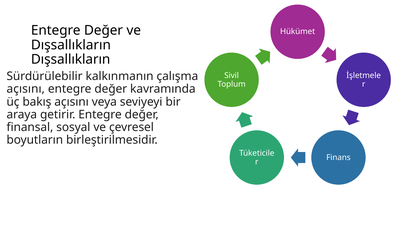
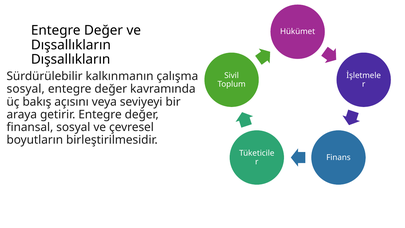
açısını at (26, 89): açısını -> sosyal
